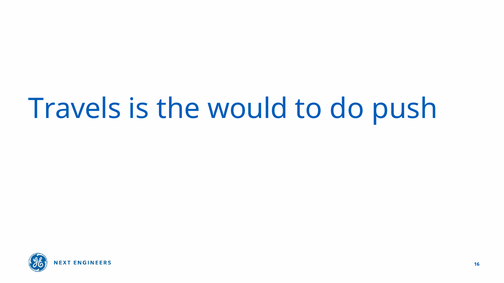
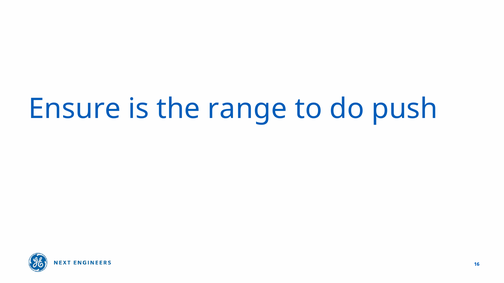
Travels: Travels -> Ensure
would: would -> range
